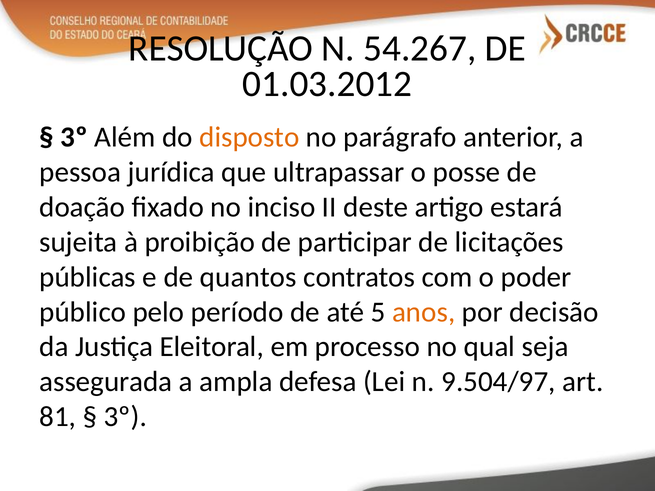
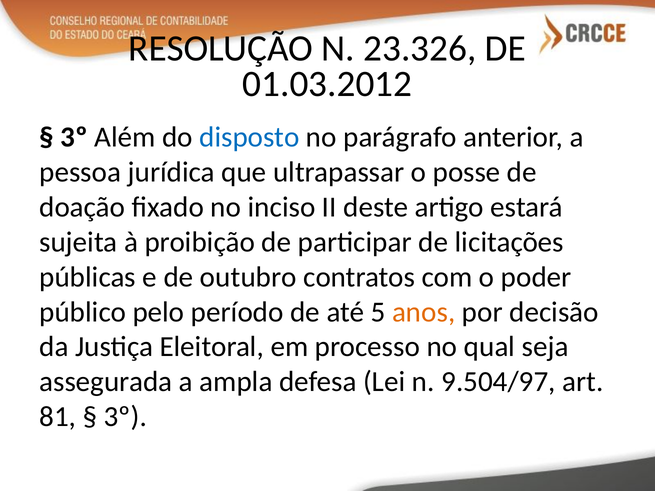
54.267: 54.267 -> 23.326
disposto colour: orange -> blue
quantos: quantos -> outubro
